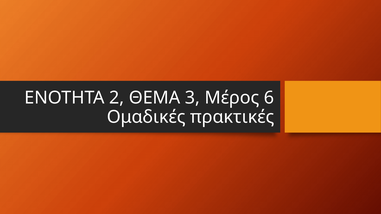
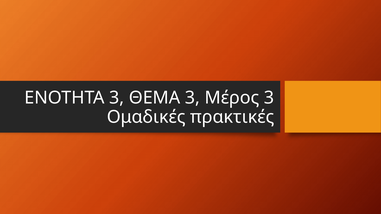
ΕΝΟΤΗΤΑ 2: 2 -> 3
Μέρος 6: 6 -> 3
